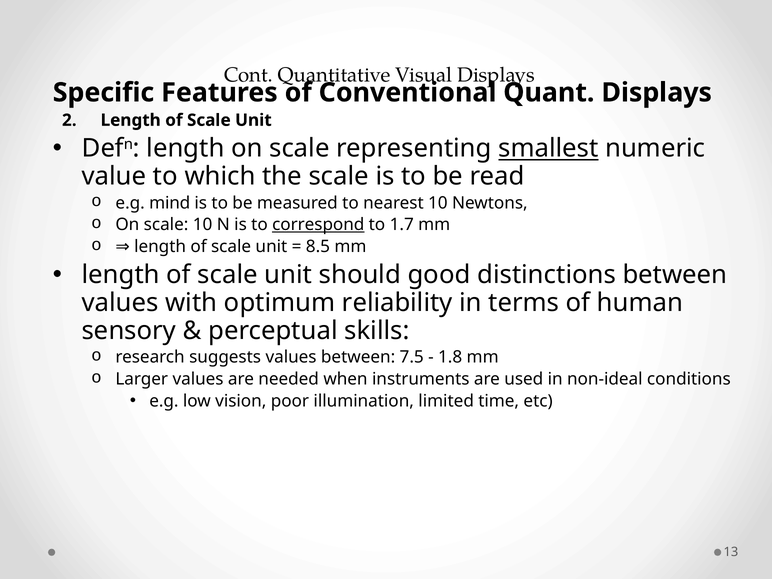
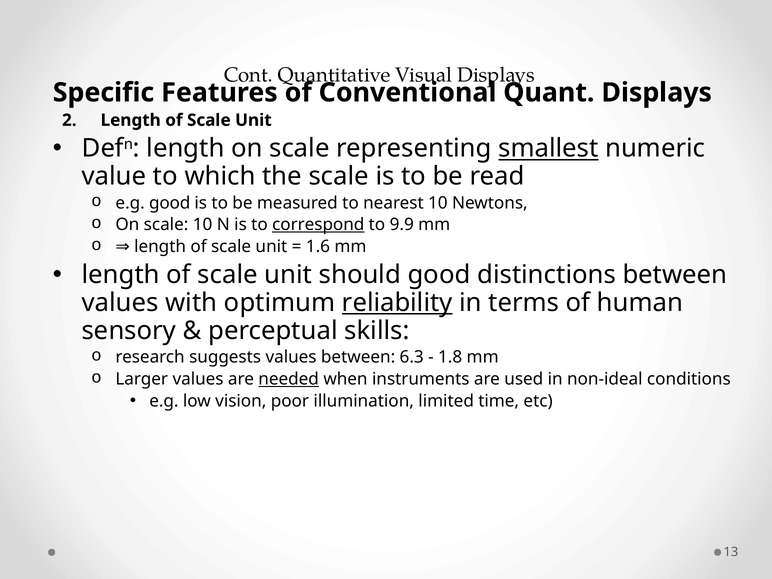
e.g mind: mind -> good
1.7: 1.7 -> 9.9
8.5: 8.5 -> 1.6
reliability underline: none -> present
7.5: 7.5 -> 6.3
needed underline: none -> present
